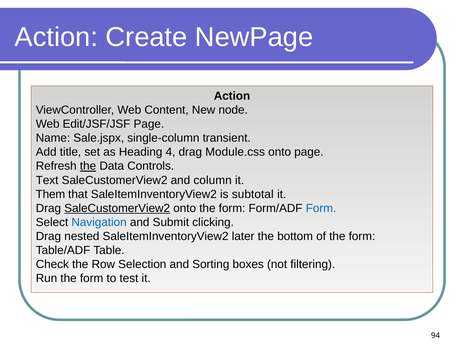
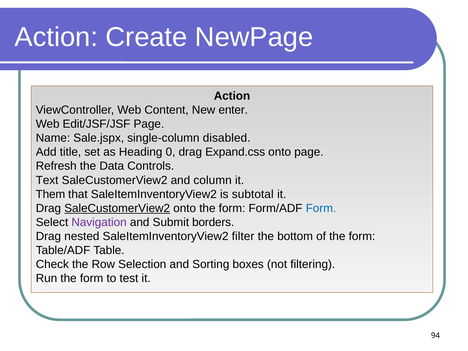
node: node -> enter
transient: transient -> disabled
4: 4 -> 0
Module.css: Module.css -> Expand.css
the at (88, 166) underline: present -> none
Navigation colour: blue -> purple
clicking: clicking -> borders
later: later -> filter
